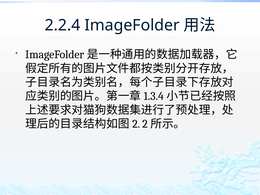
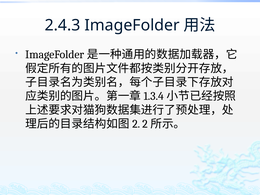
2.2.4: 2.2.4 -> 2.4.3
